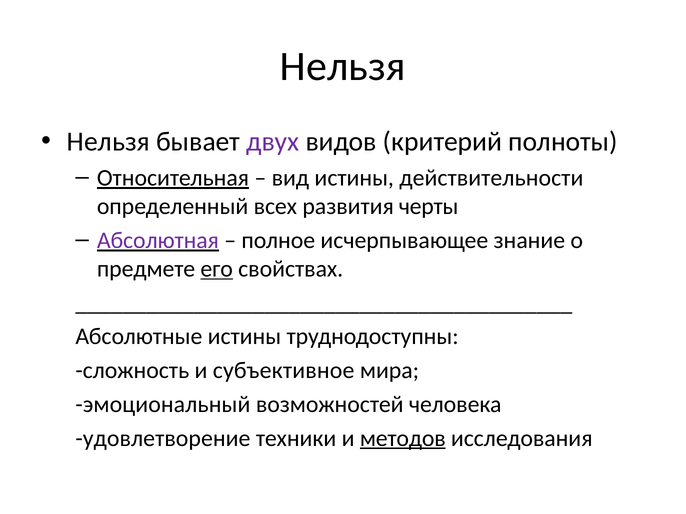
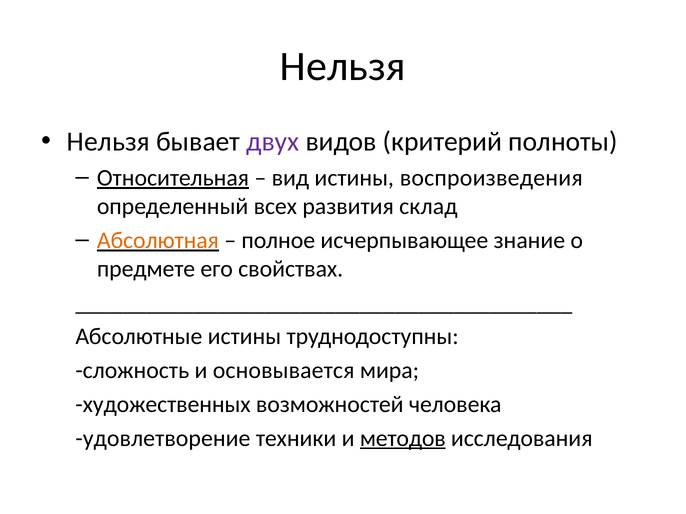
действительности: действительности -> воспроизведения
черты: черты -> склад
Абсолютная colour: purple -> orange
его underline: present -> none
субъективное: субъективное -> основывается
эмоциональный: эмоциональный -> художественных
